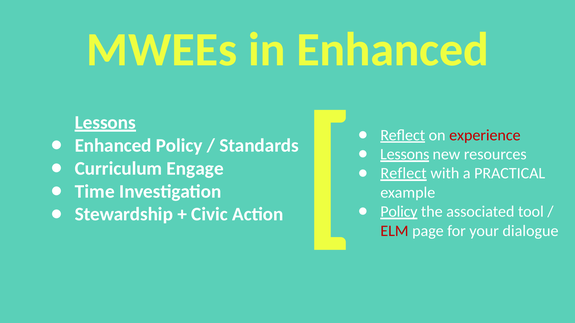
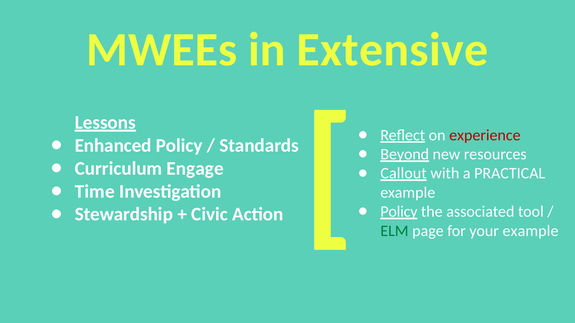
in Enhanced: Enhanced -> Extensive
Lessons at (405, 154): Lessons -> Beyond
Reflect at (404, 174): Reflect -> Callout
ELM colour: red -> green
your dialogue: dialogue -> example
